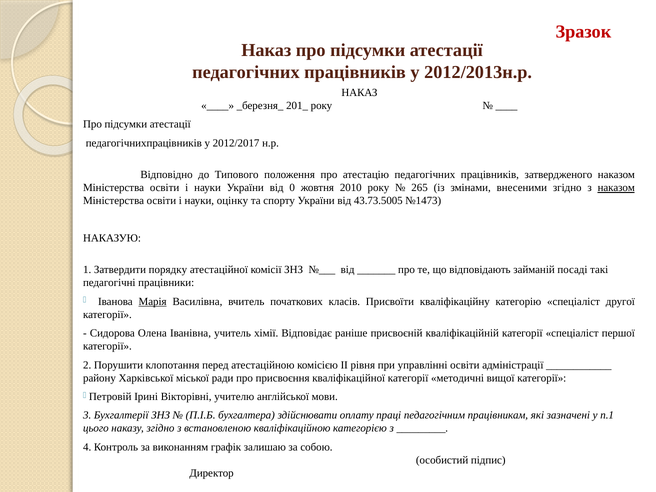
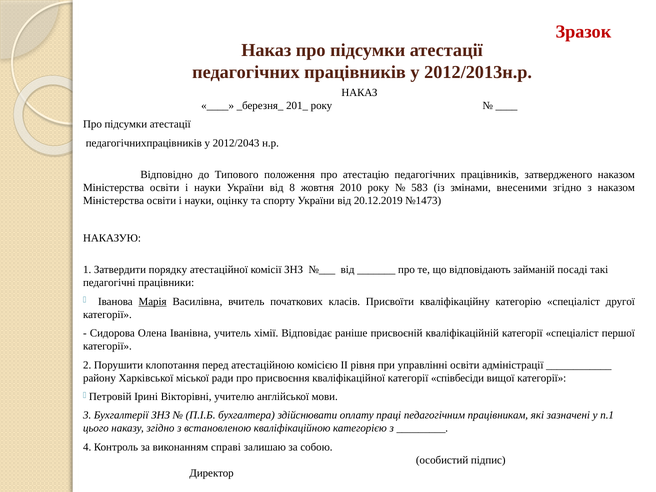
2012/2017: 2012/2017 -> 2012/2043
0: 0 -> 8
265: 265 -> 583
наказом at (616, 188) underline: present -> none
43.73.5005: 43.73.5005 -> 20.12.2019
методичні: методичні -> співбесіди
графік: графік -> справі
